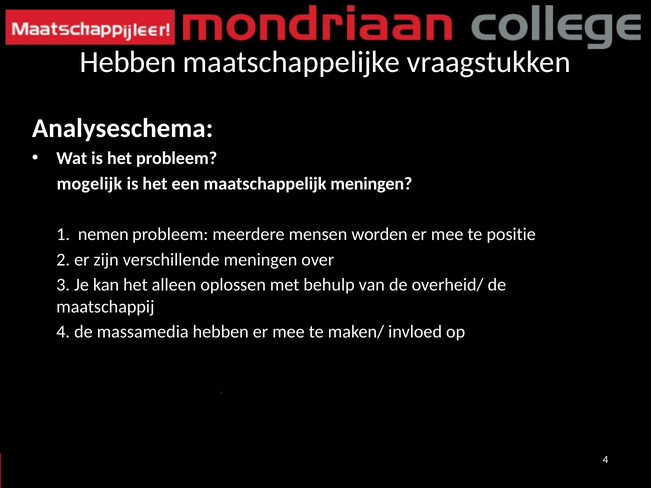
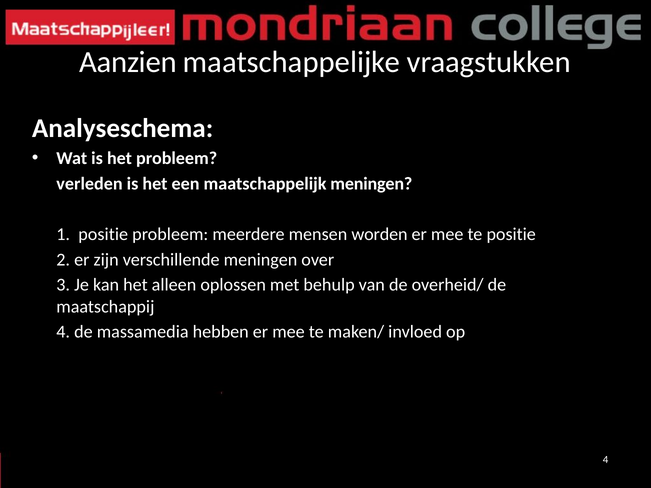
Hebben at (128, 62): Hebben -> Aanzien
mogelijk: mogelijk -> verleden
1 nemen: nemen -> positie
